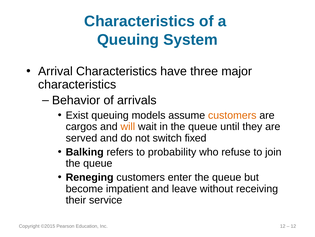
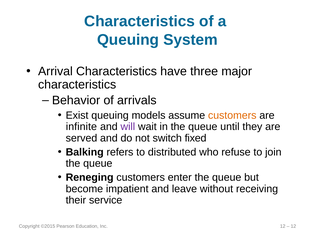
cargos: cargos -> infinite
will colour: orange -> purple
probability: probability -> distributed
